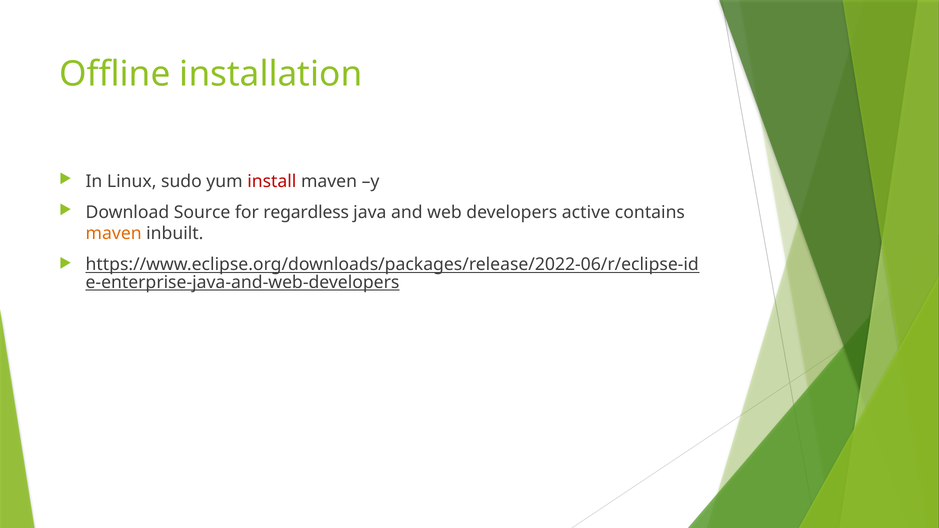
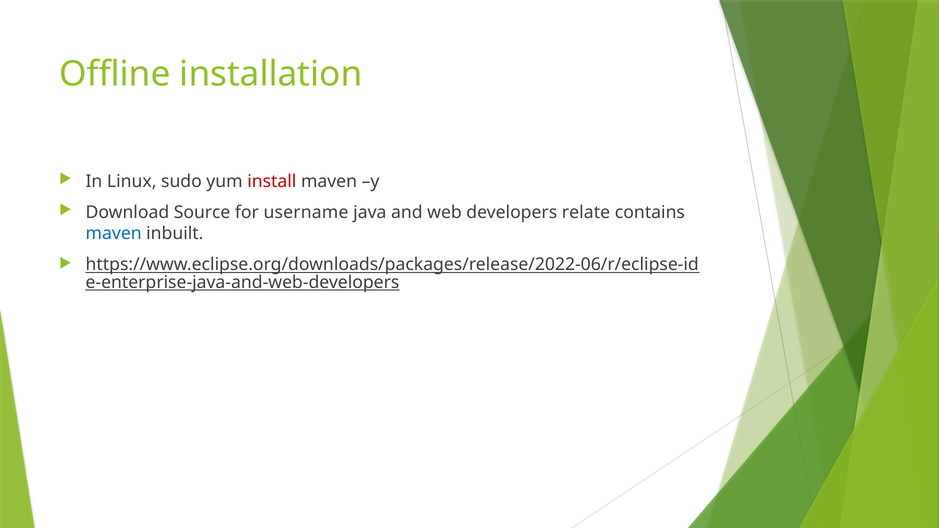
regardless: regardless -> username
active: active -> relate
maven at (114, 234) colour: orange -> blue
